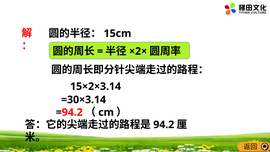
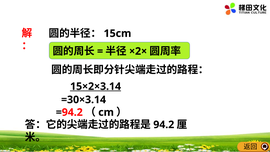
15×2×3.14 underline: none -> present
